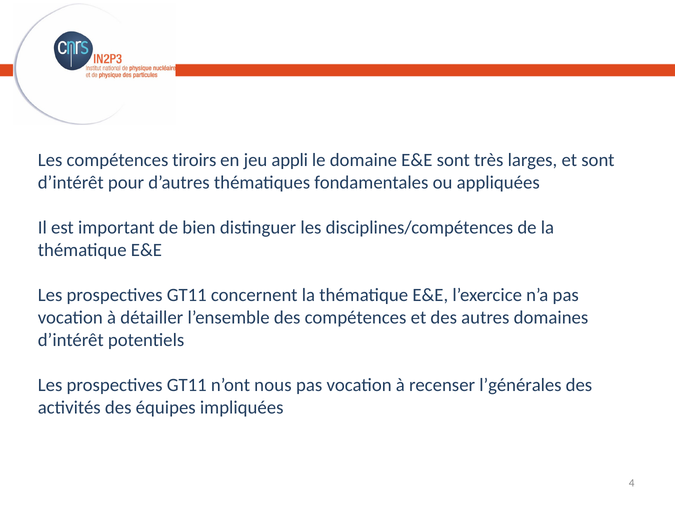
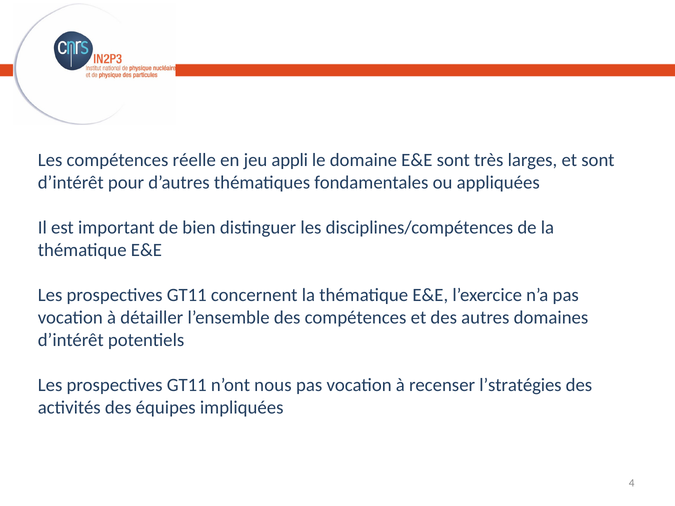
tiroirs: tiroirs -> réelle
l’générales: l’générales -> l’stratégies
